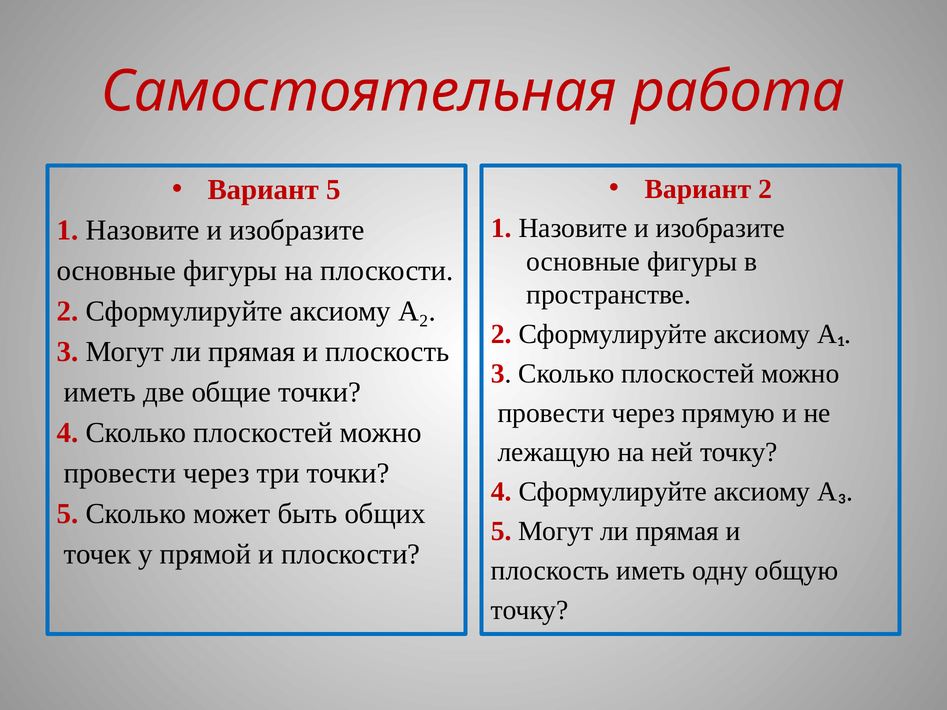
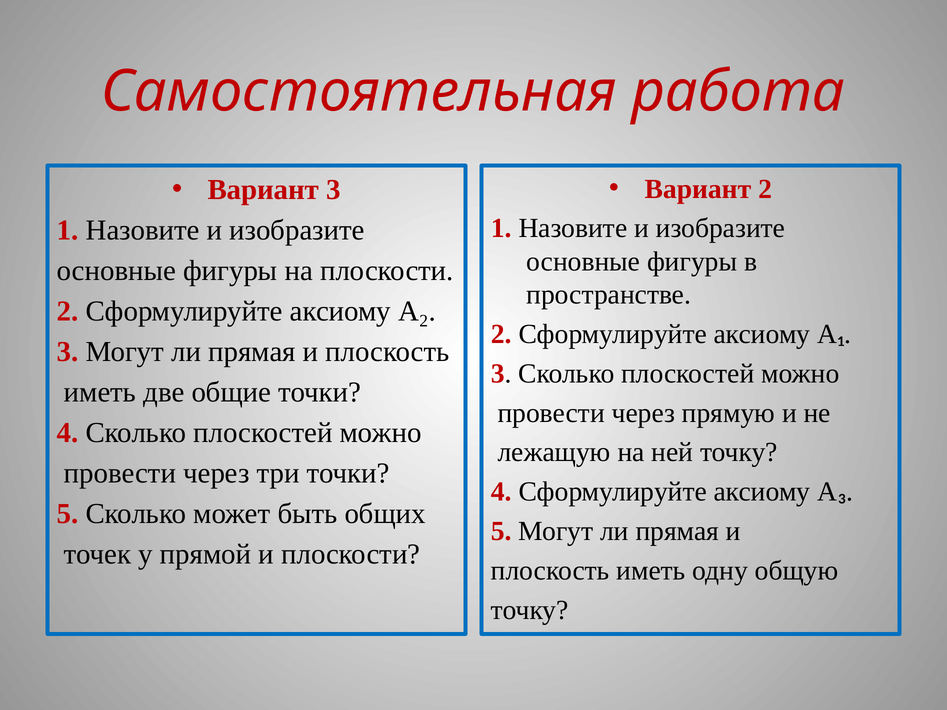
Вариант 5: 5 -> 3
